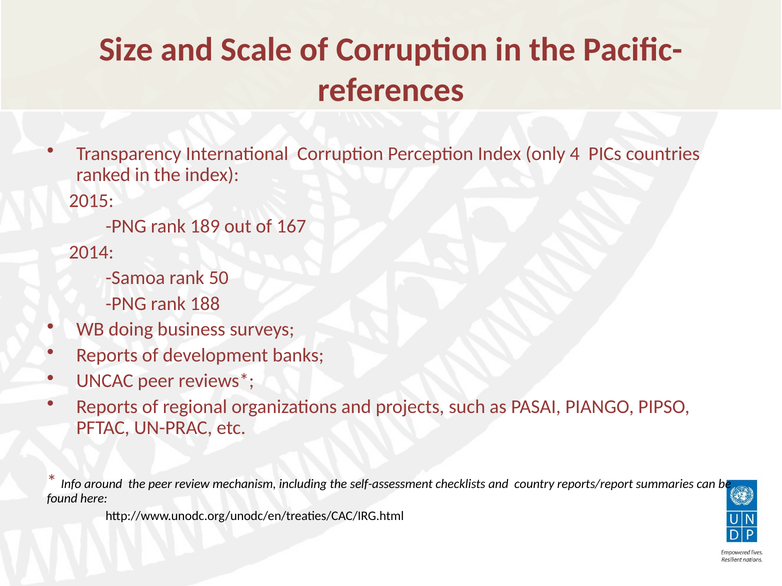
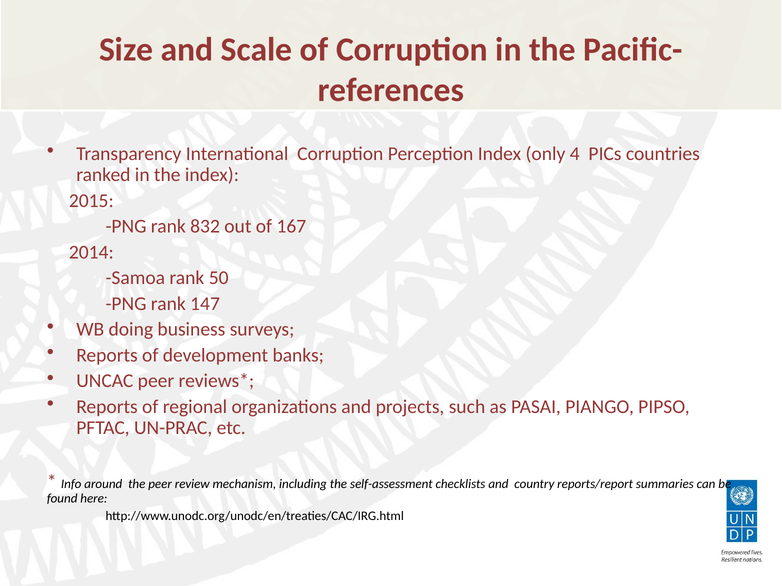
189: 189 -> 832
188: 188 -> 147
